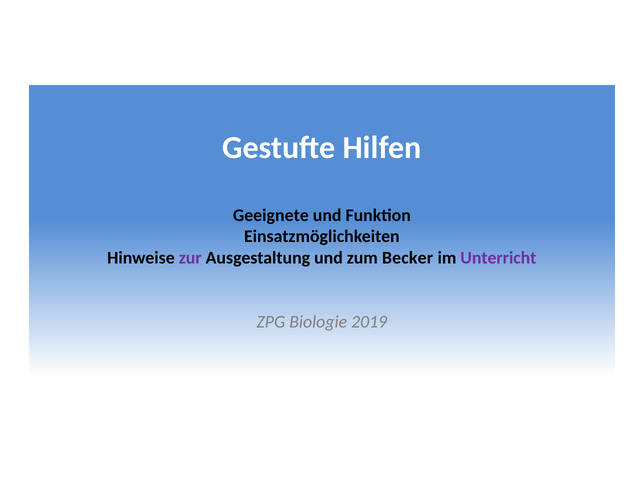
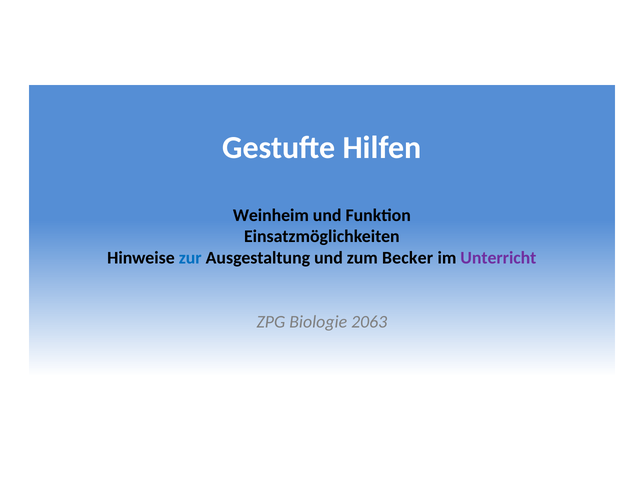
Geeignete: Geeignete -> Weinheim
zur colour: purple -> blue
2019: 2019 -> 2063
